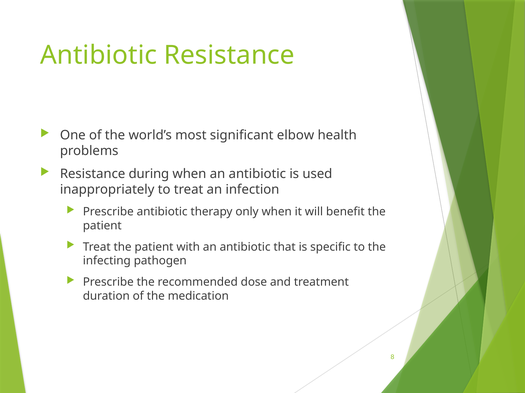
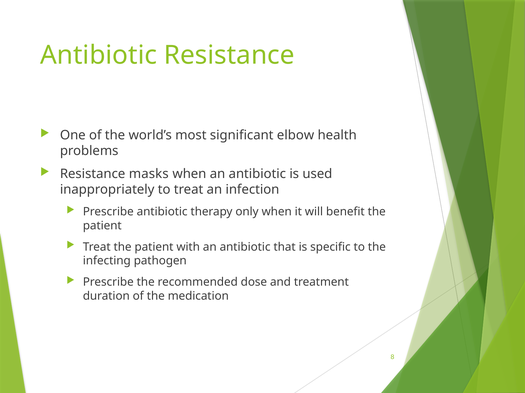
during: during -> masks
